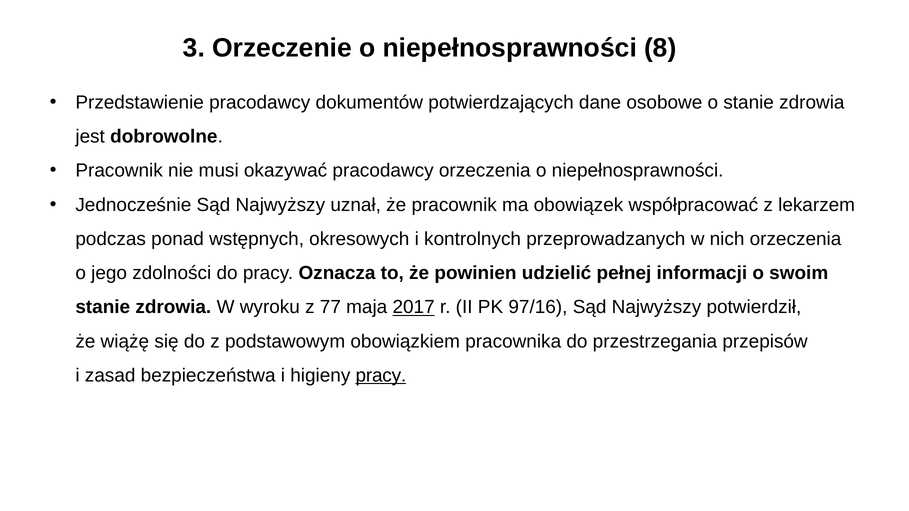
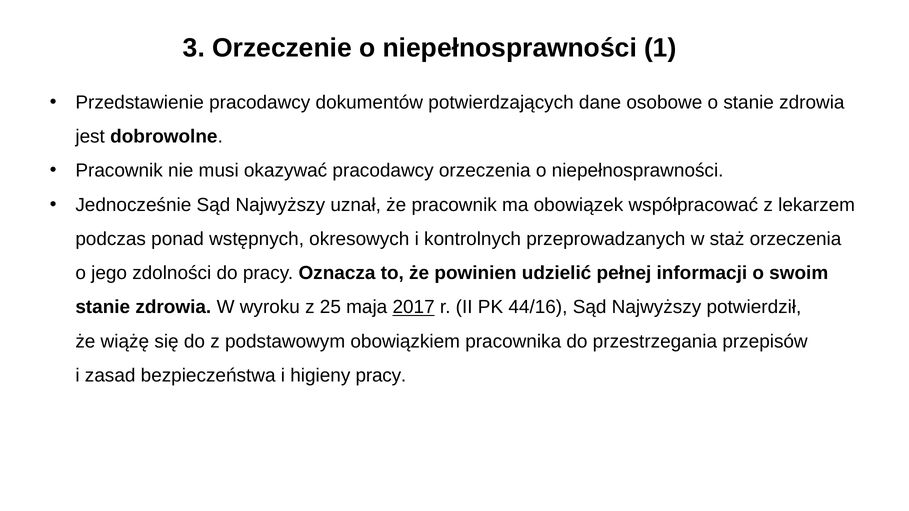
8: 8 -> 1
nich: nich -> staż
77: 77 -> 25
97/16: 97/16 -> 44/16
pracy at (381, 376) underline: present -> none
